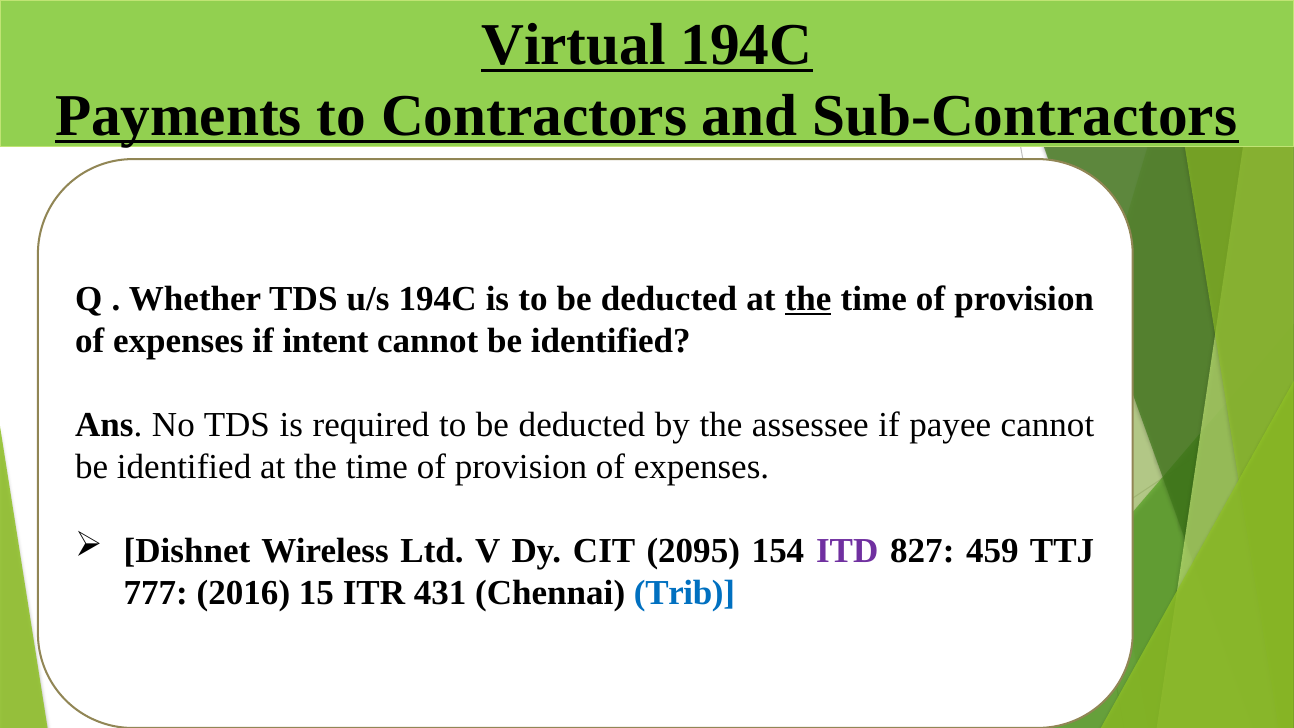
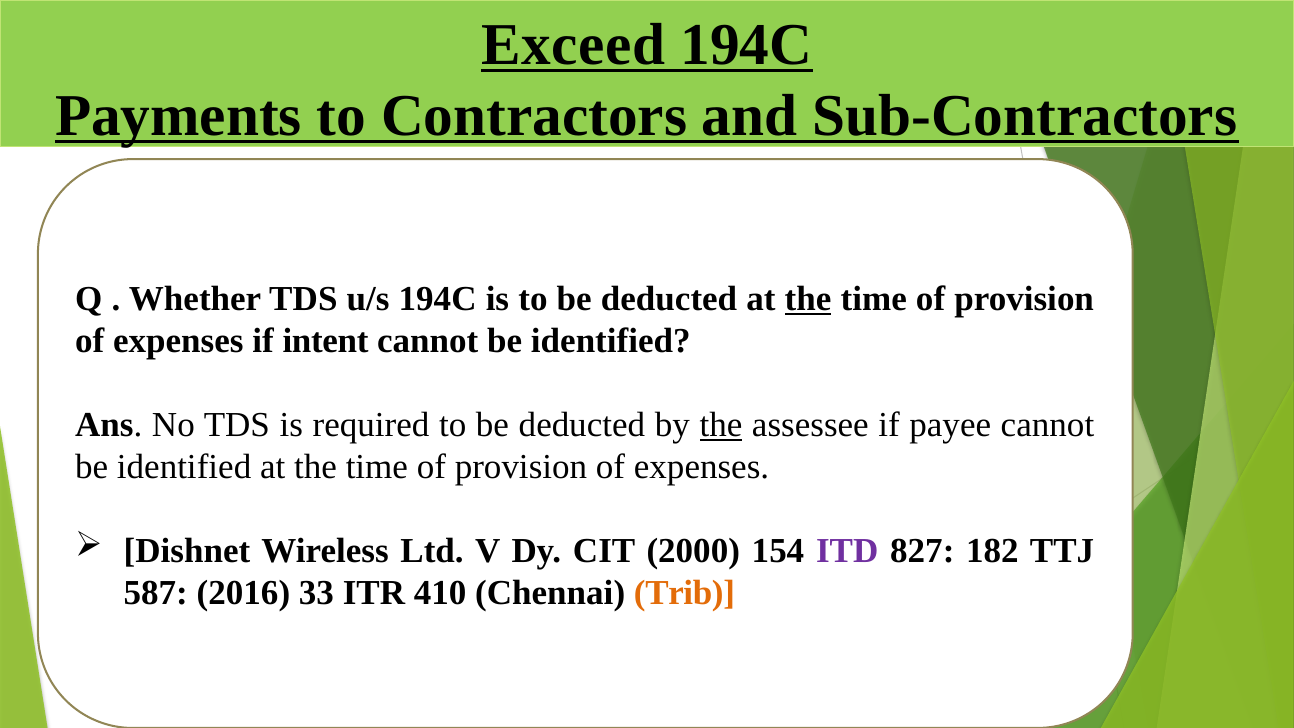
Virtual: Virtual -> Exceed
the at (721, 425) underline: none -> present
2095: 2095 -> 2000
459: 459 -> 182
777: 777 -> 587
15: 15 -> 33
431: 431 -> 410
Trib colour: blue -> orange
